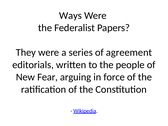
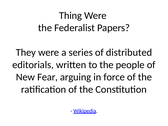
Ways: Ways -> Thing
agreement: agreement -> distributed
